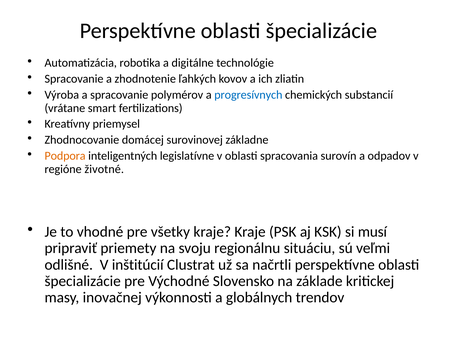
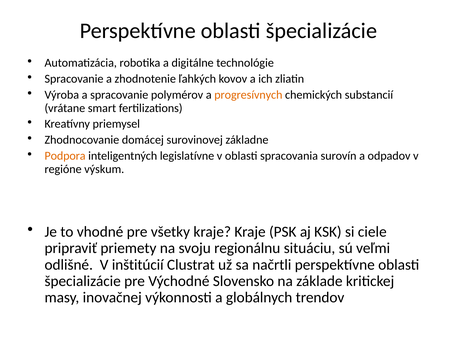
progresívnych colour: blue -> orange
životné: životné -> výskum
musí: musí -> ciele
